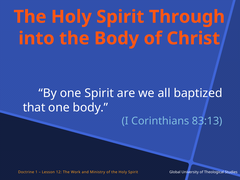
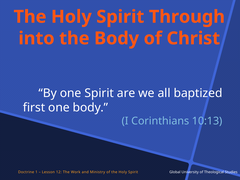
that: that -> first
83:13: 83:13 -> 10:13
